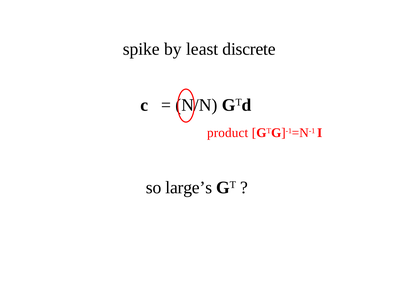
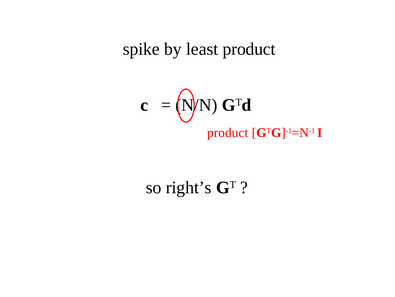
least discrete: discrete -> product
large’s: large’s -> right’s
